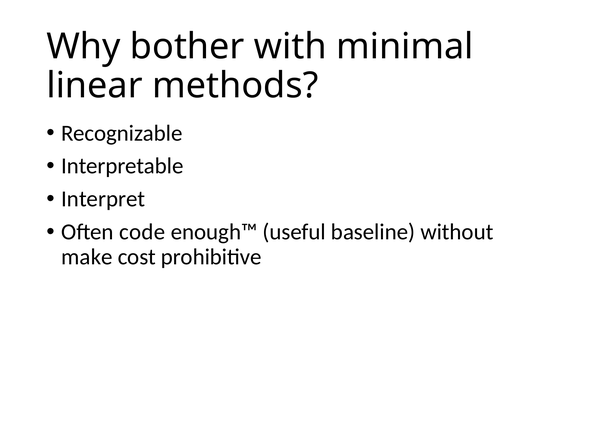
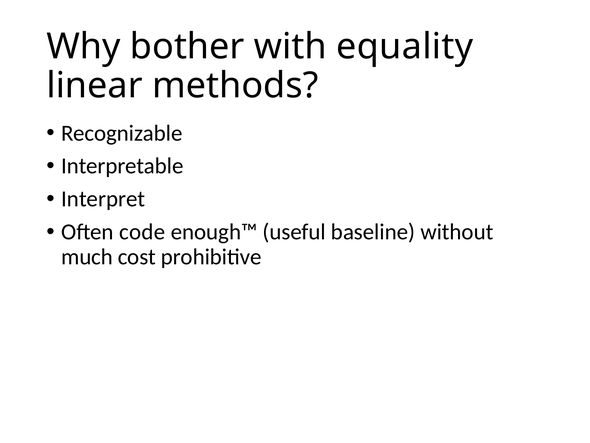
minimal: minimal -> equality
make: make -> much
